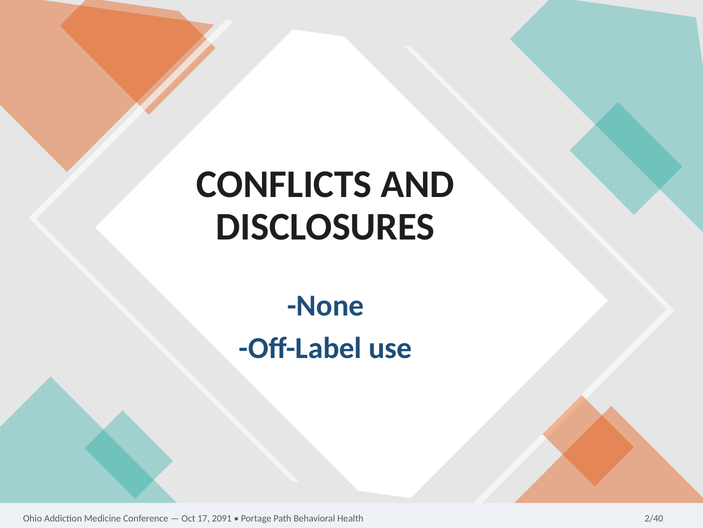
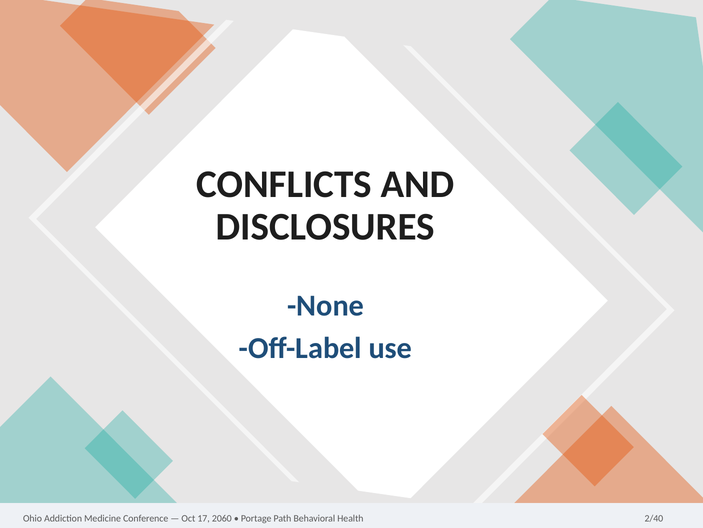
2091: 2091 -> 2060
